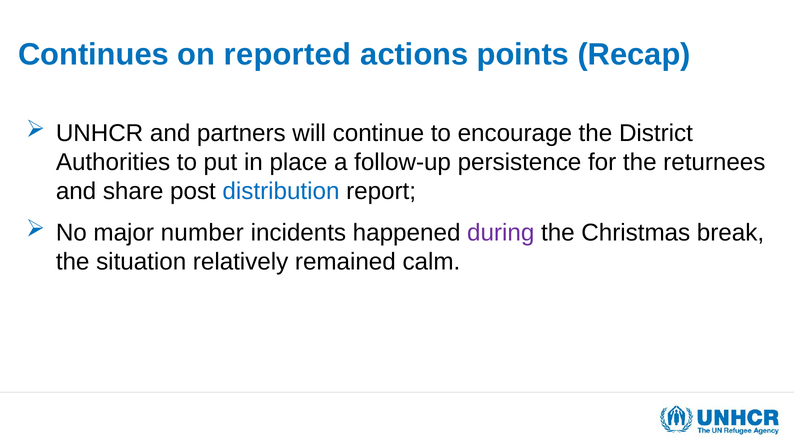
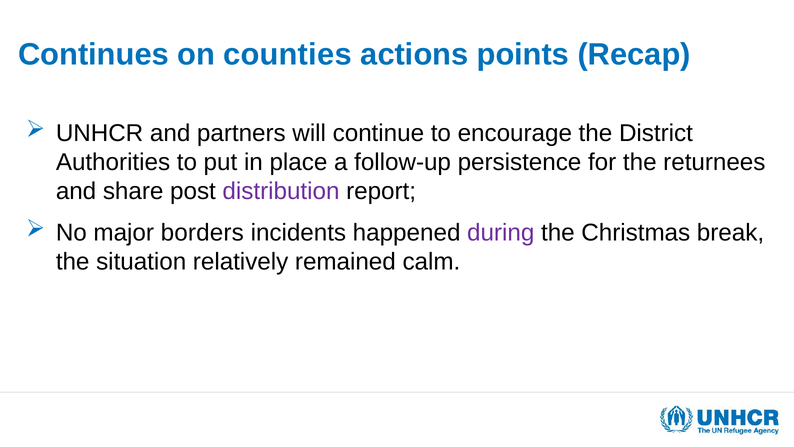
reported: reported -> counties
distribution colour: blue -> purple
number: number -> borders
